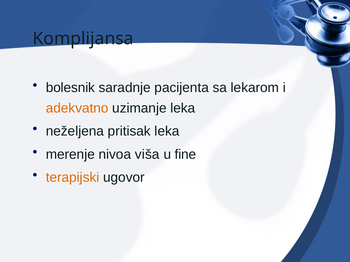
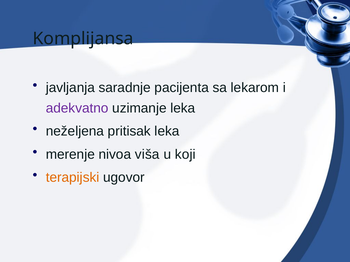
bolesnik: bolesnik -> javljanja
adekvatno colour: orange -> purple
fine: fine -> koji
